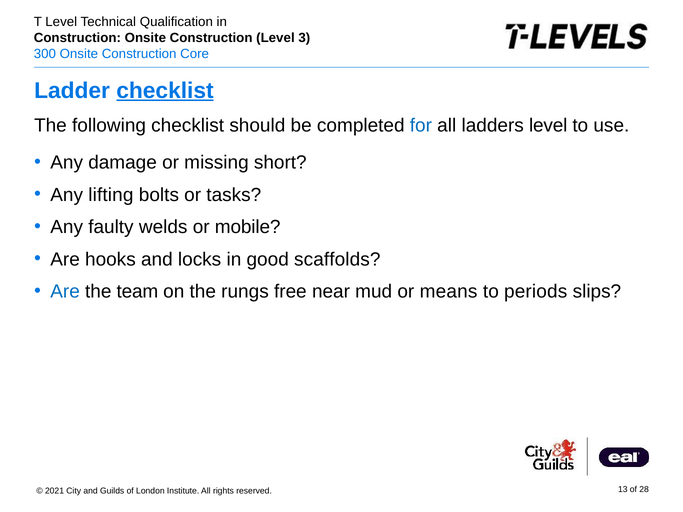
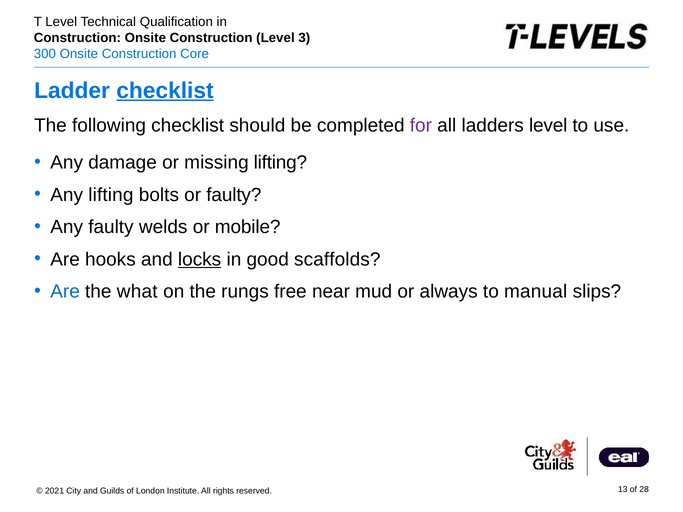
for colour: blue -> purple
missing short: short -> lifting
or tasks: tasks -> faulty
locks underline: none -> present
team: team -> what
means: means -> always
periods: periods -> manual
